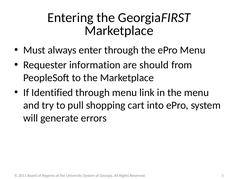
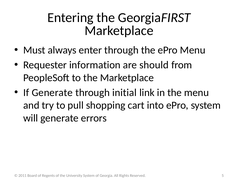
If Identified: Identified -> Generate
through menu: menu -> initial
